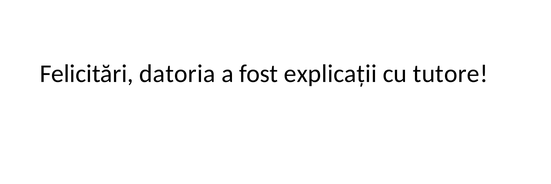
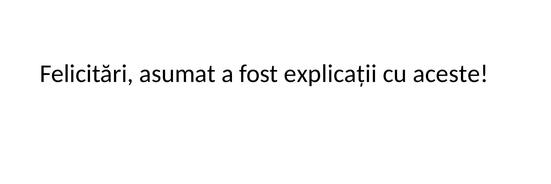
datoria: datoria -> asumat
tutore: tutore -> aceste
